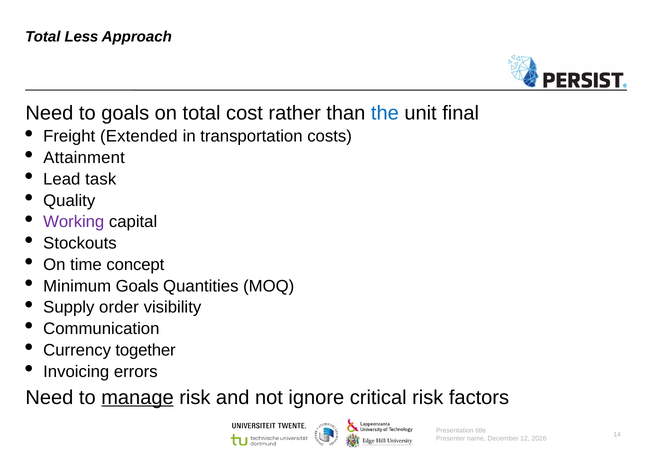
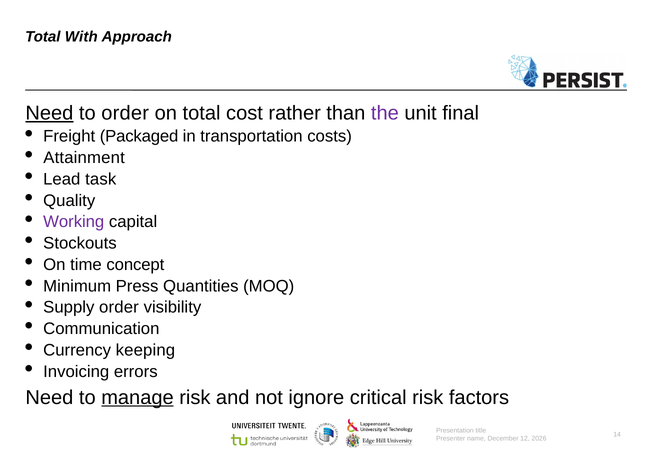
Less: Less -> With
Need at (49, 113) underline: none -> present
to goals: goals -> order
the colour: blue -> purple
Extended: Extended -> Packaged
Minimum Goals: Goals -> Press
together: together -> keeping
